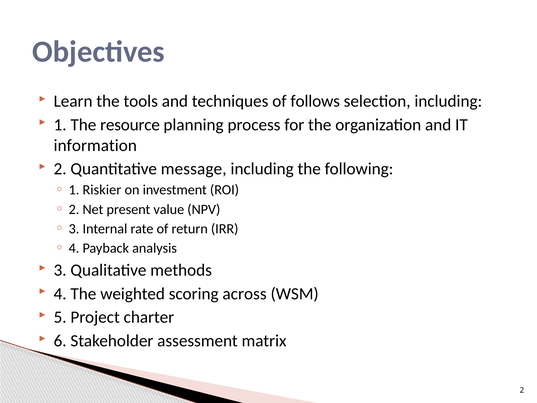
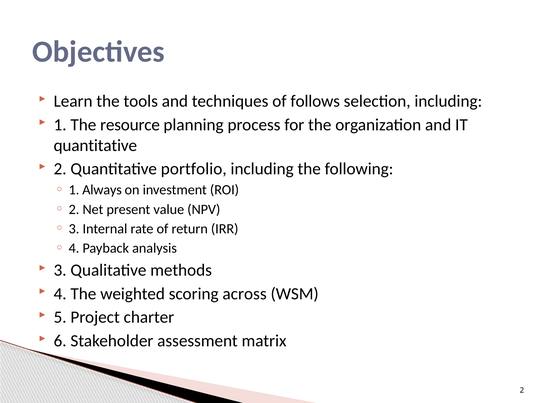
information at (95, 145): information -> quantitative
message: message -> portfolio
Riskier: Riskier -> Always
